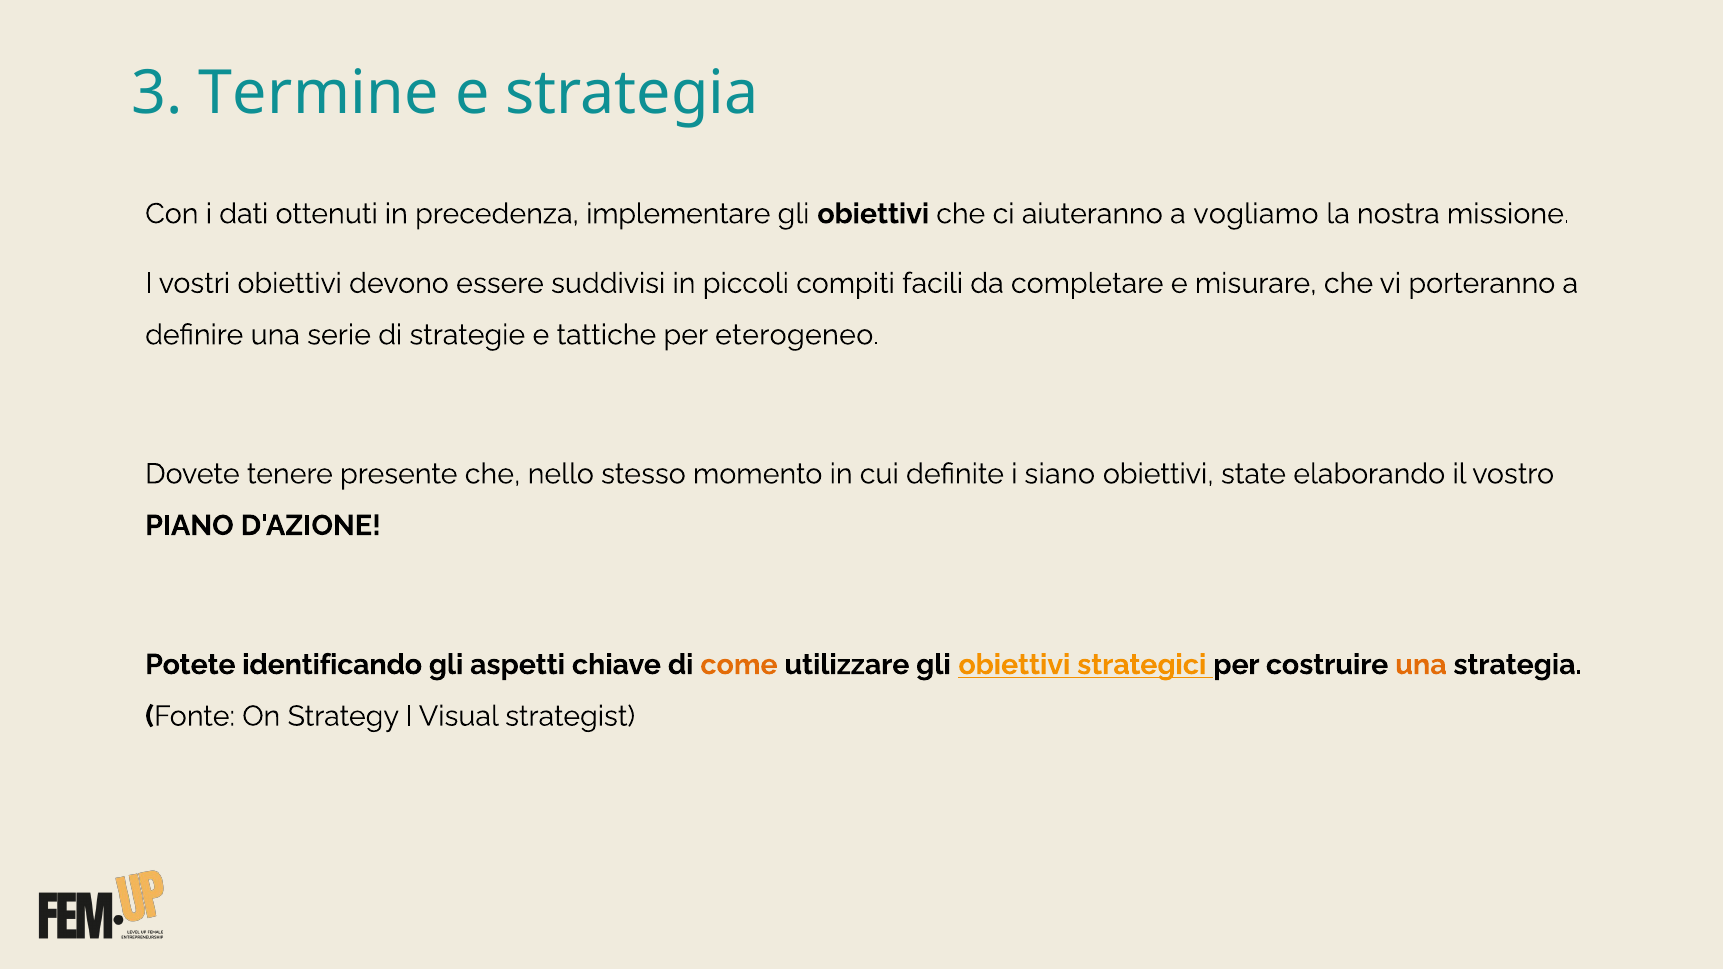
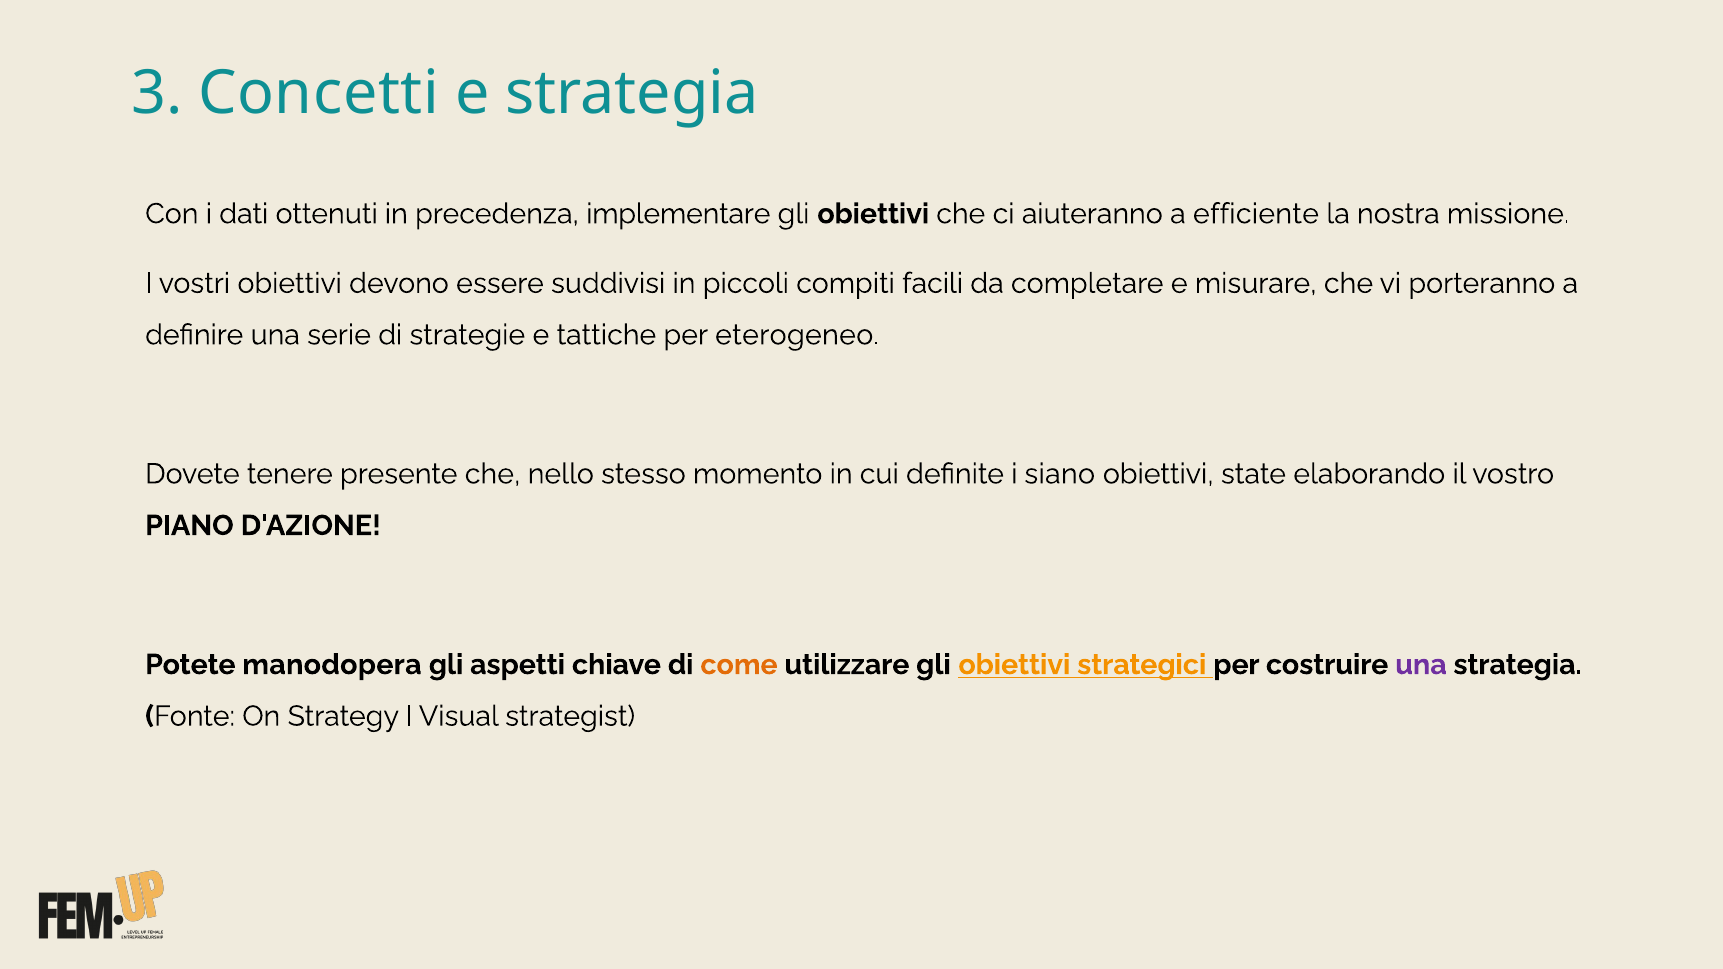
Termine: Termine -> Concetti
vogliamo: vogliamo -> efficiente
identificando: identificando -> manodopera
una at (1421, 665) colour: orange -> purple
